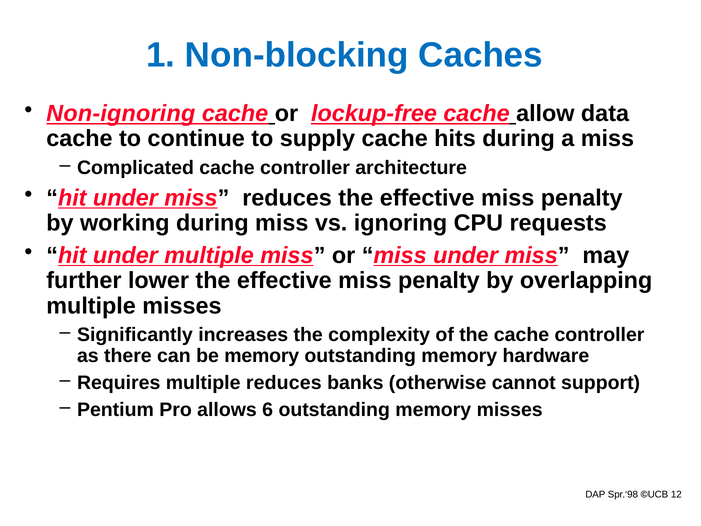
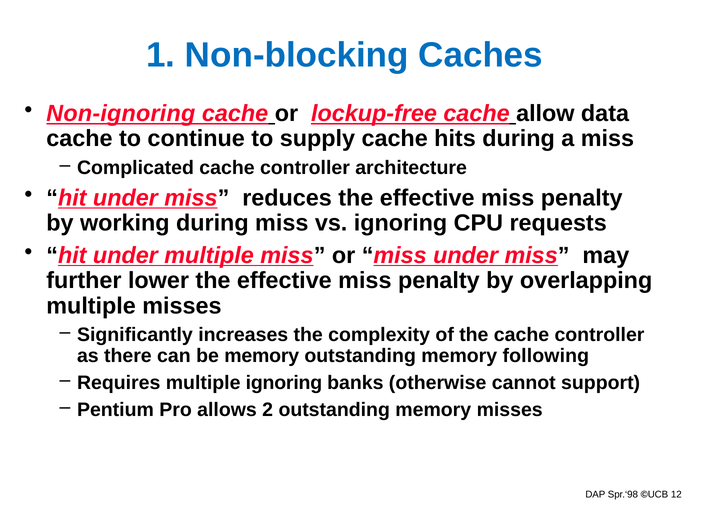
hardware: hardware -> following
multiple reduces: reduces -> ignoring
6: 6 -> 2
